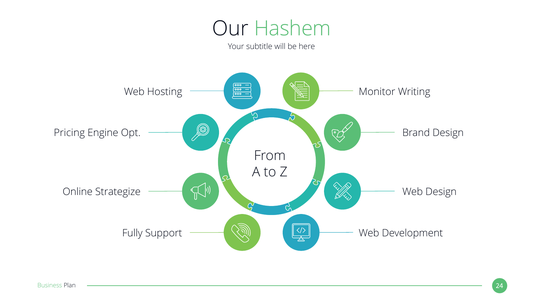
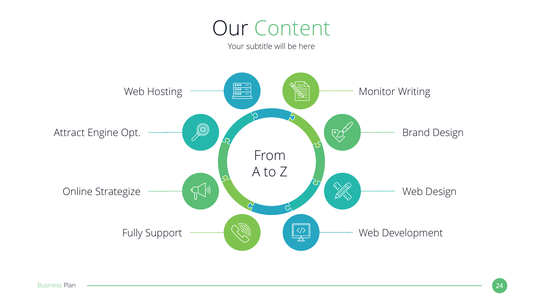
Hashem: Hashem -> Content
Pricing: Pricing -> Attract
